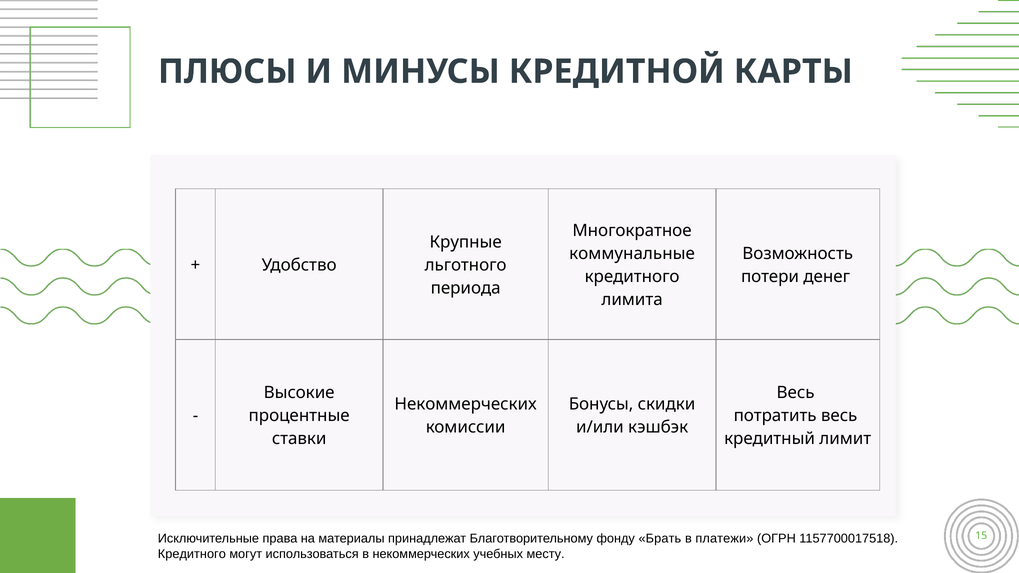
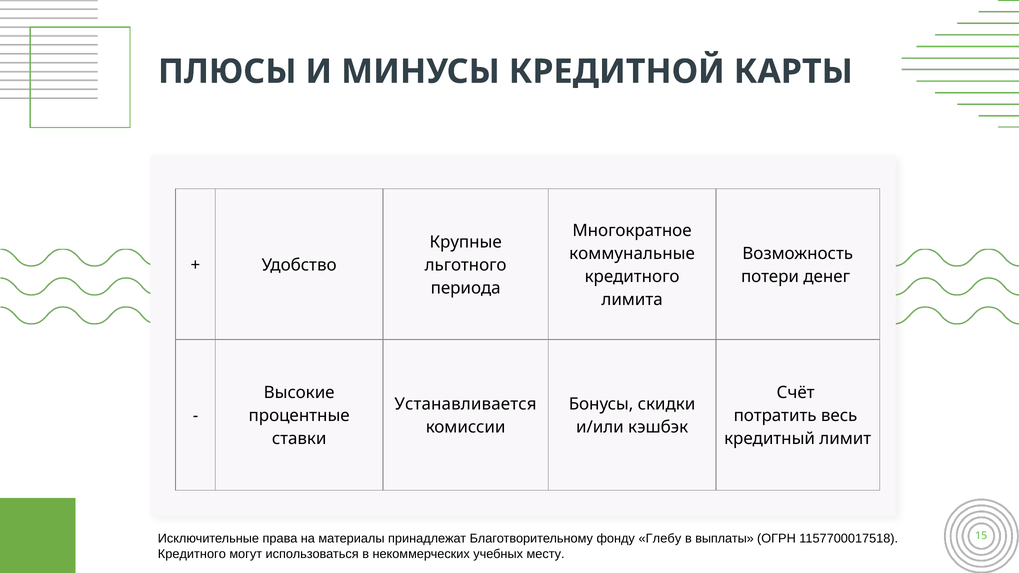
Весь at (796, 393): Весь -> Счёт
Некоммерческих at (466, 404): Некоммерческих -> Устанавливается
Брать: Брать -> Глебу
платежи: платежи -> выплаты
